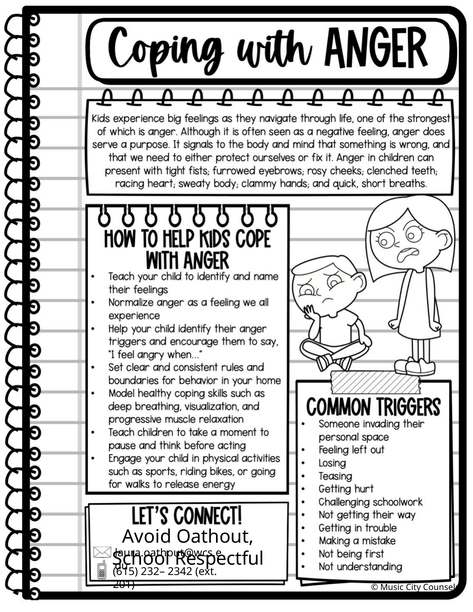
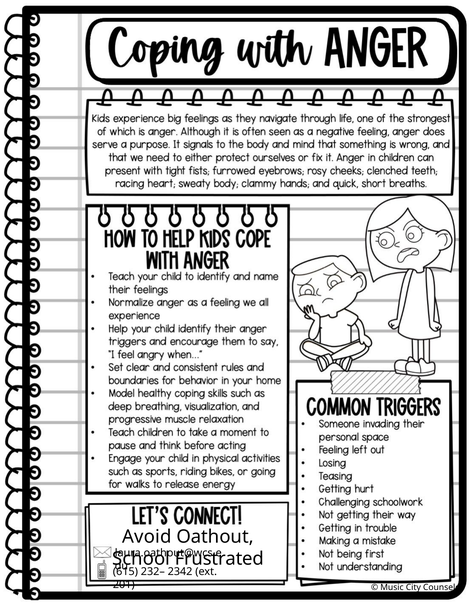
Respectful: Respectful -> Frustrated
